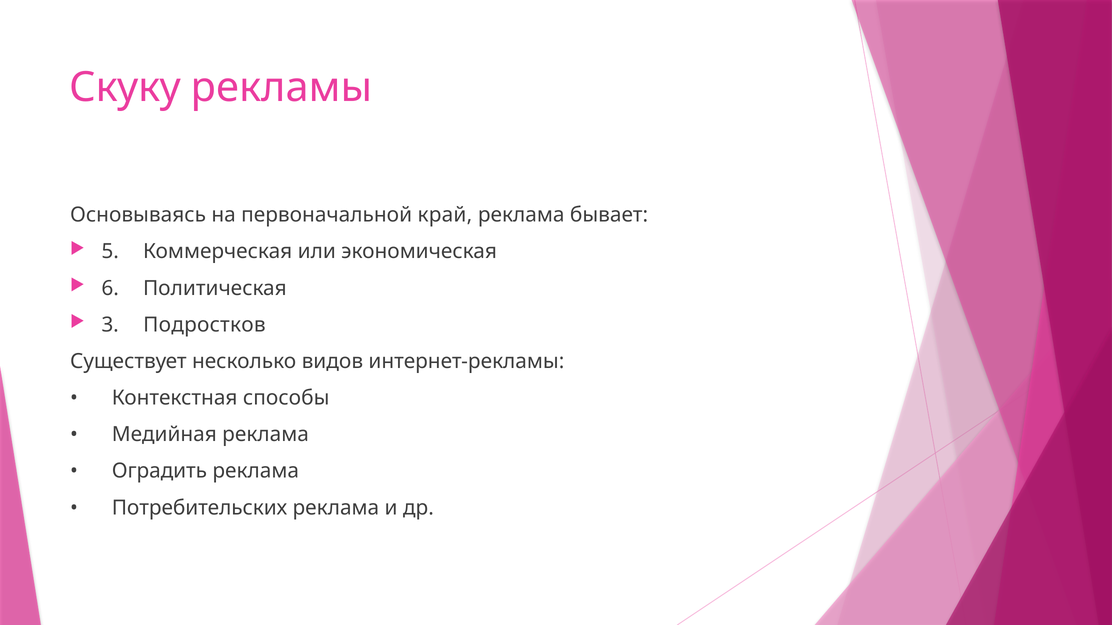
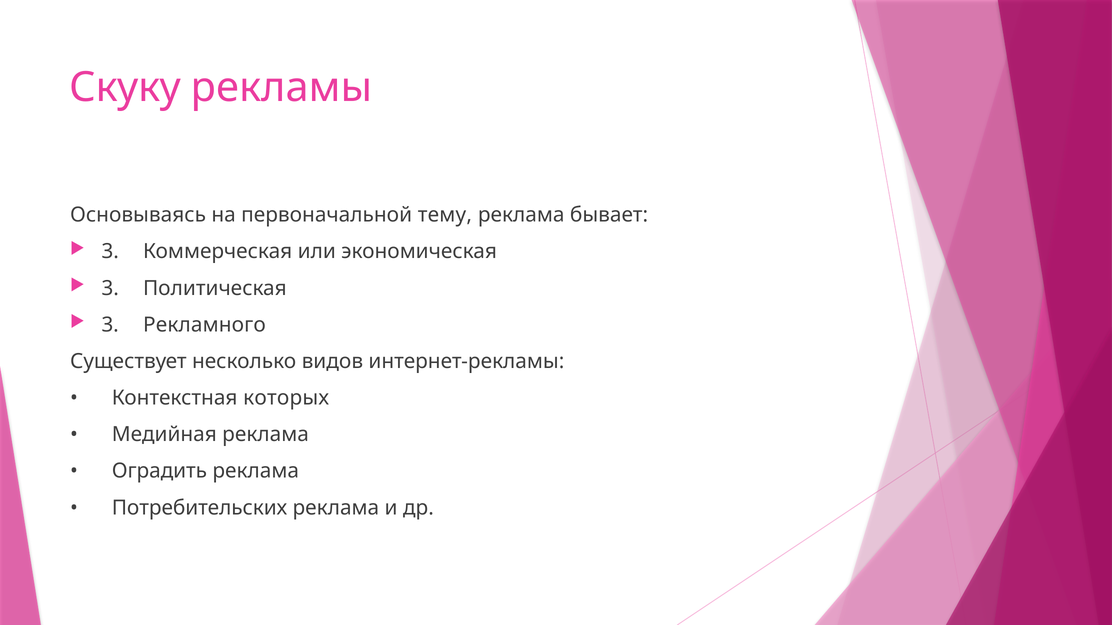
край: край -> тему
5 at (110, 252): 5 -> 3
6 at (110, 288): 6 -> 3
Подростков: Подростков -> Рекламного
способы: способы -> которых
